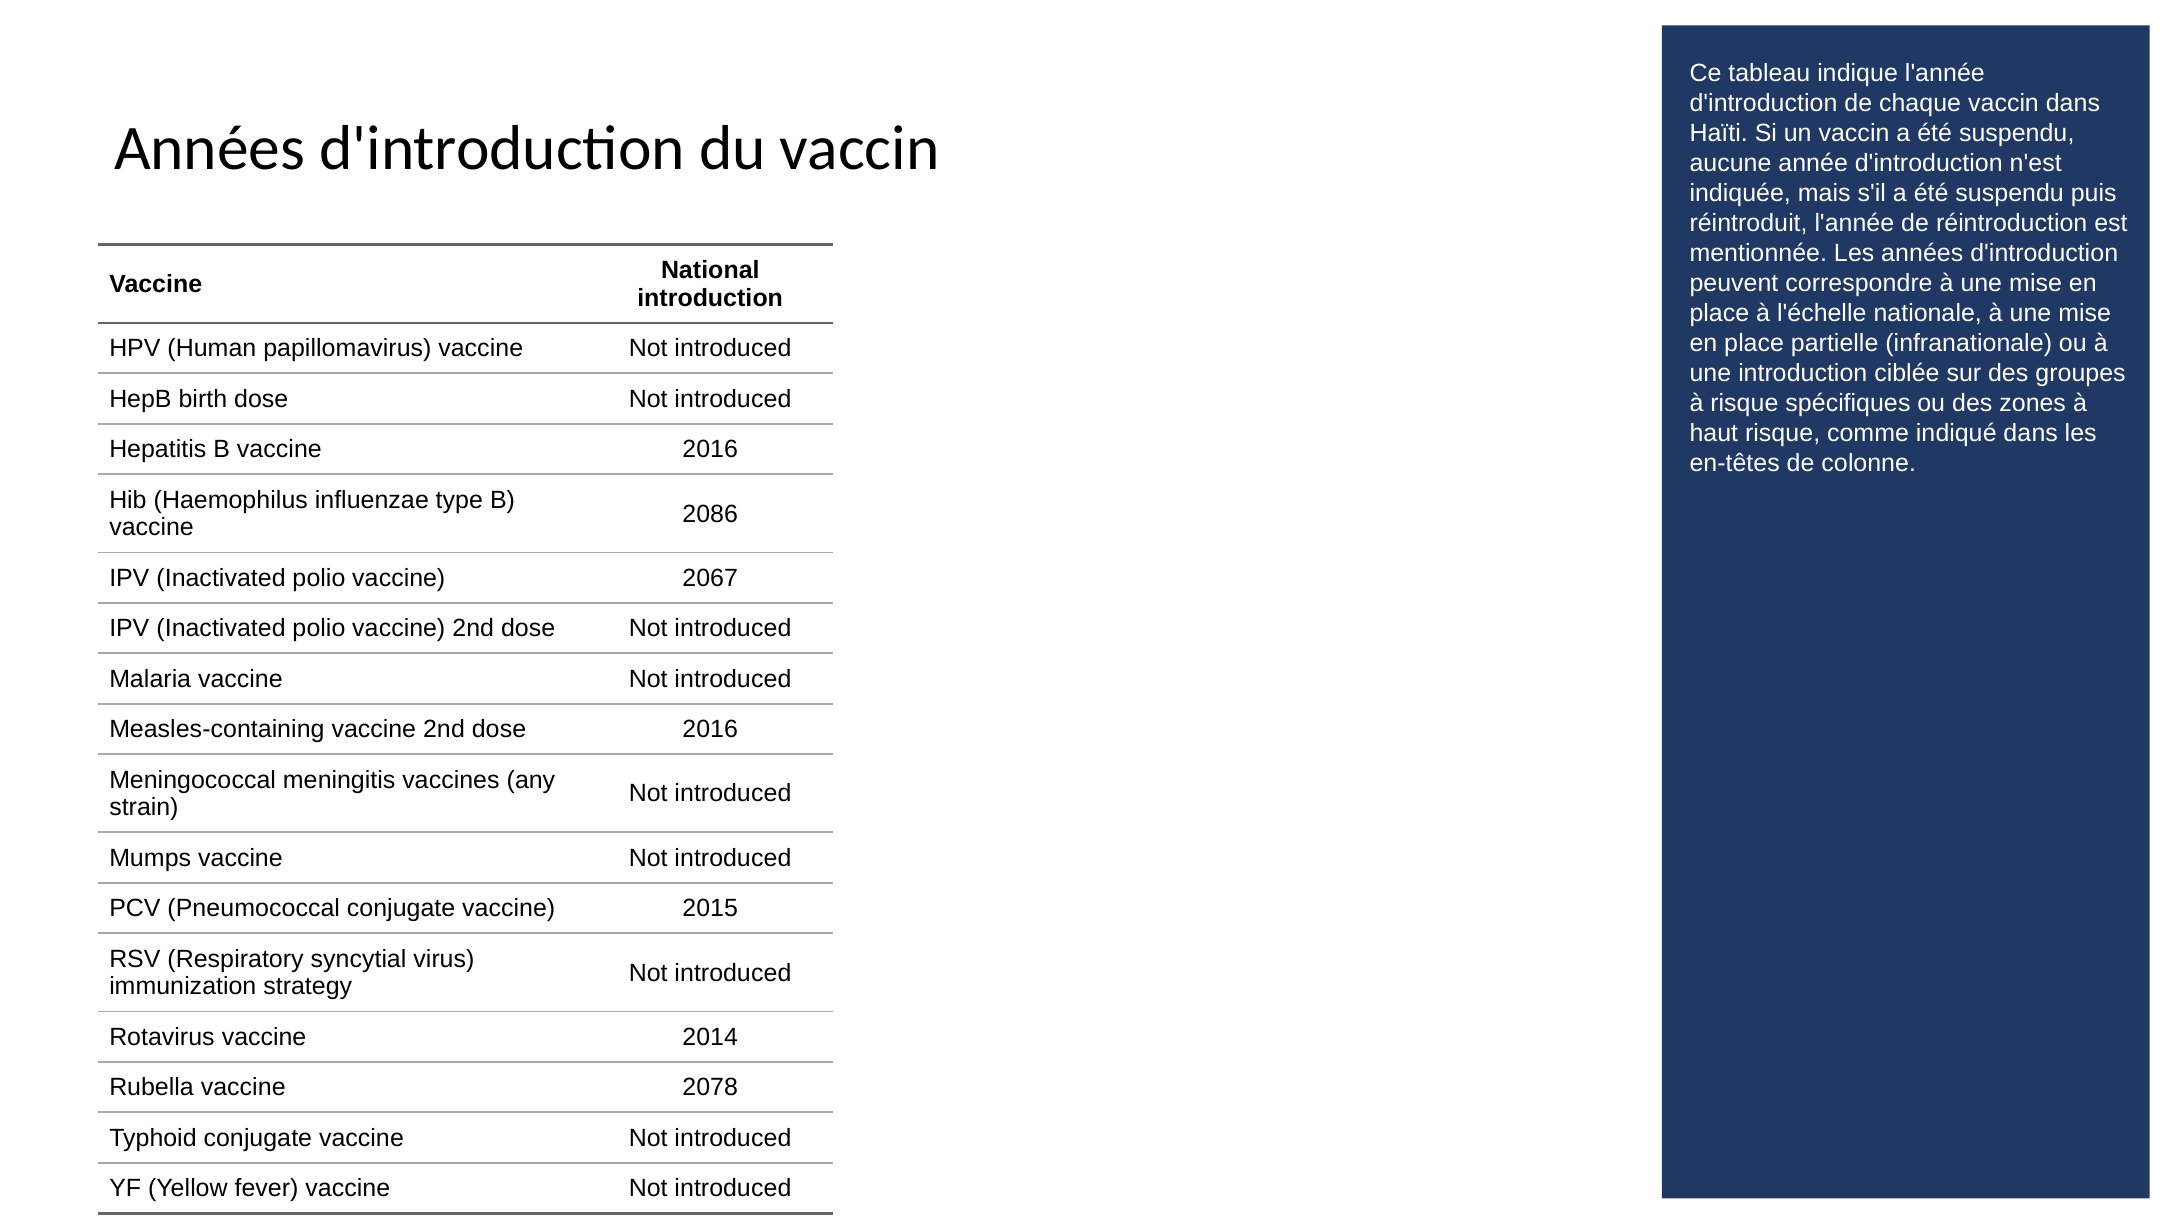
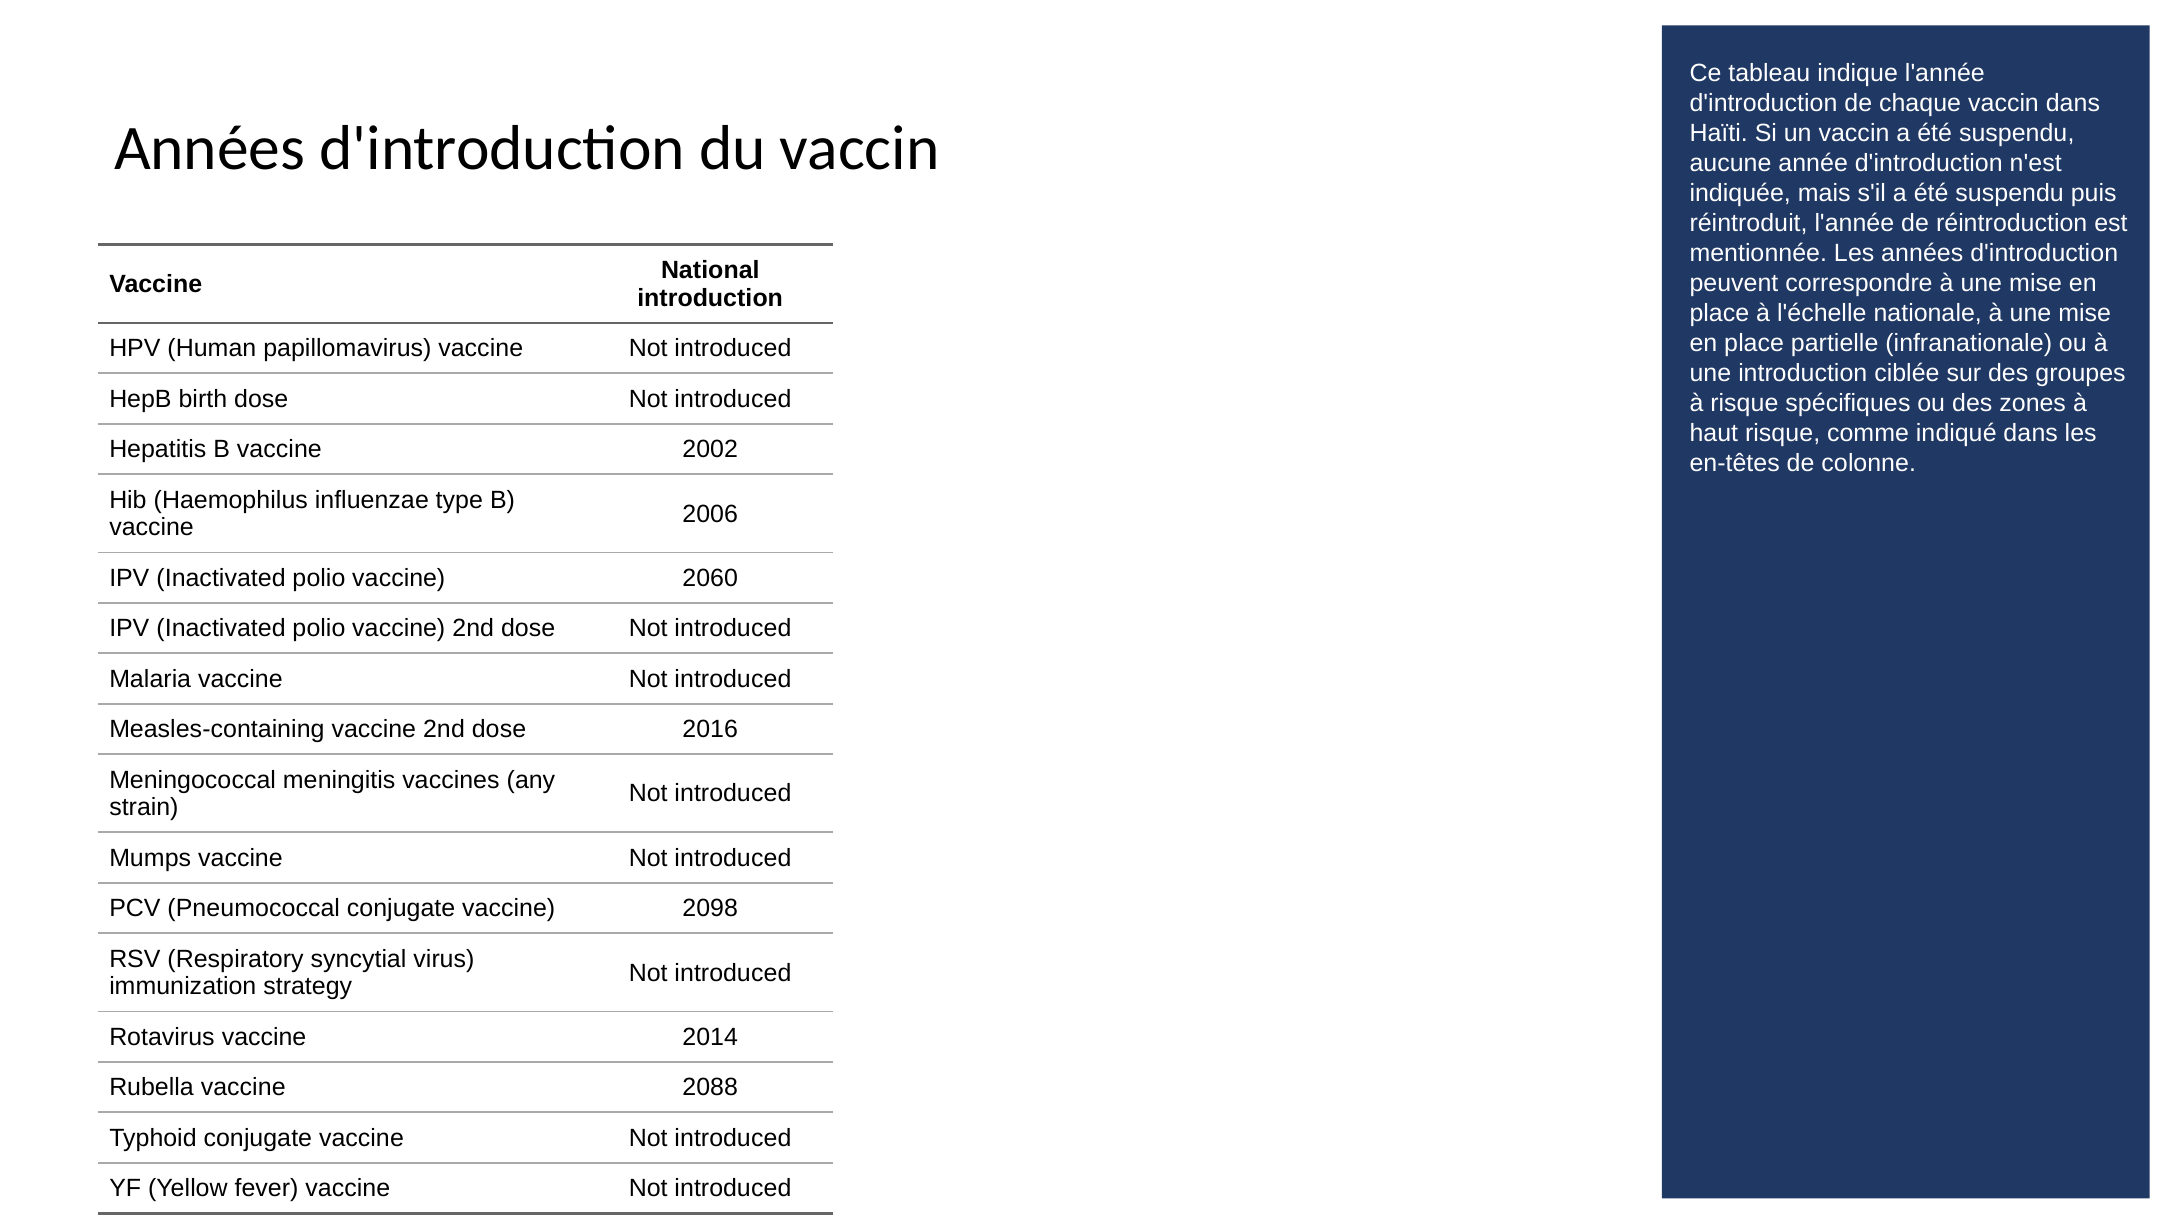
vaccine 2016: 2016 -> 2002
2086: 2086 -> 2006
2067: 2067 -> 2060
2015: 2015 -> 2098
2078: 2078 -> 2088
